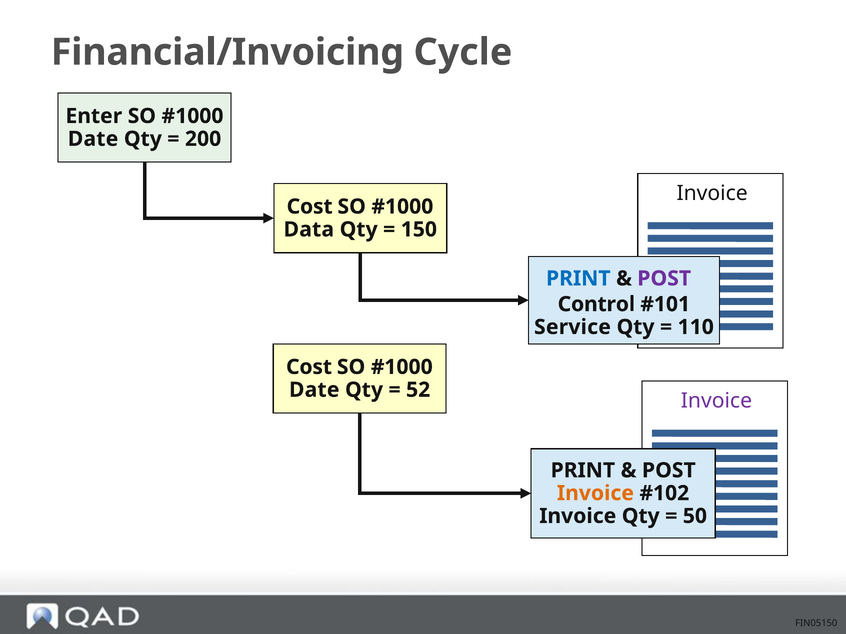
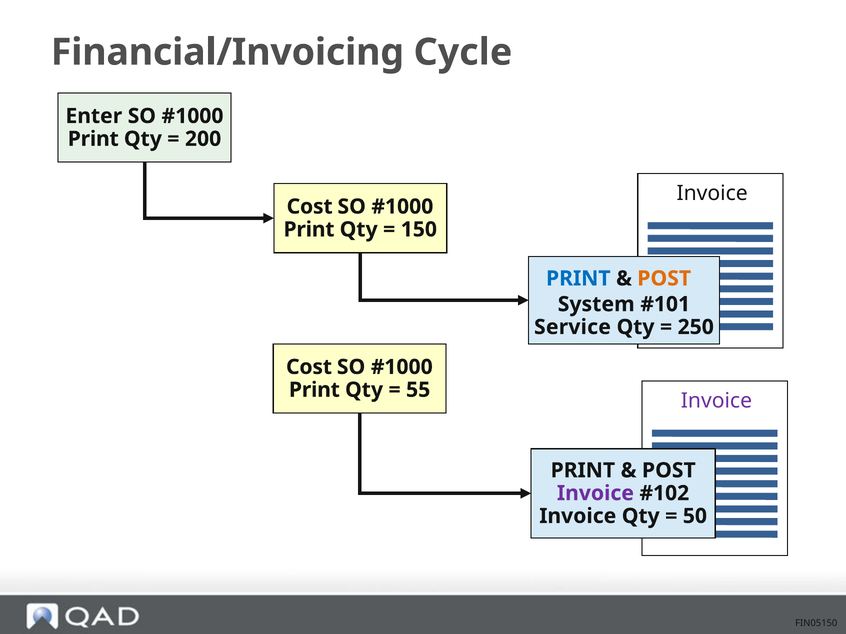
Date at (93, 139): Date -> Print
Data at (309, 230): Data -> Print
POST at (664, 279) colour: purple -> orange
Control: Control -> System
110: 110 -> 250
Date at (314, 390): Date -> Print
52: 52 -> 55
Invoice at (595, 494) colour: orange -> purple
